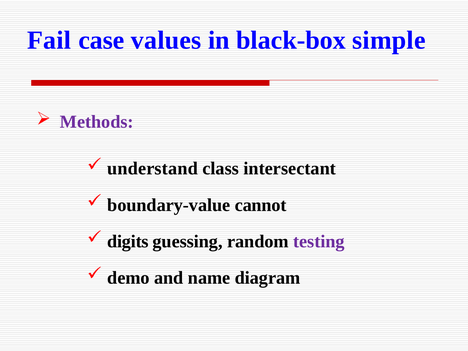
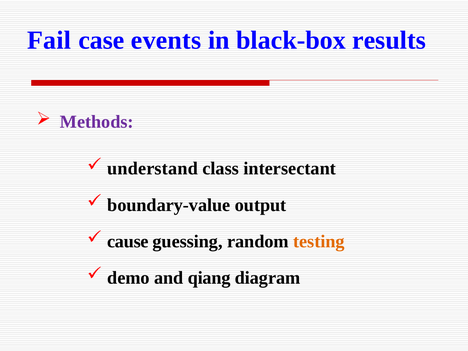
values: values -> events
simple: simple -> results
cannot: cannot -> output
digits: digits -> cause
testing colour: purple -> orange
name: name -> qiang
